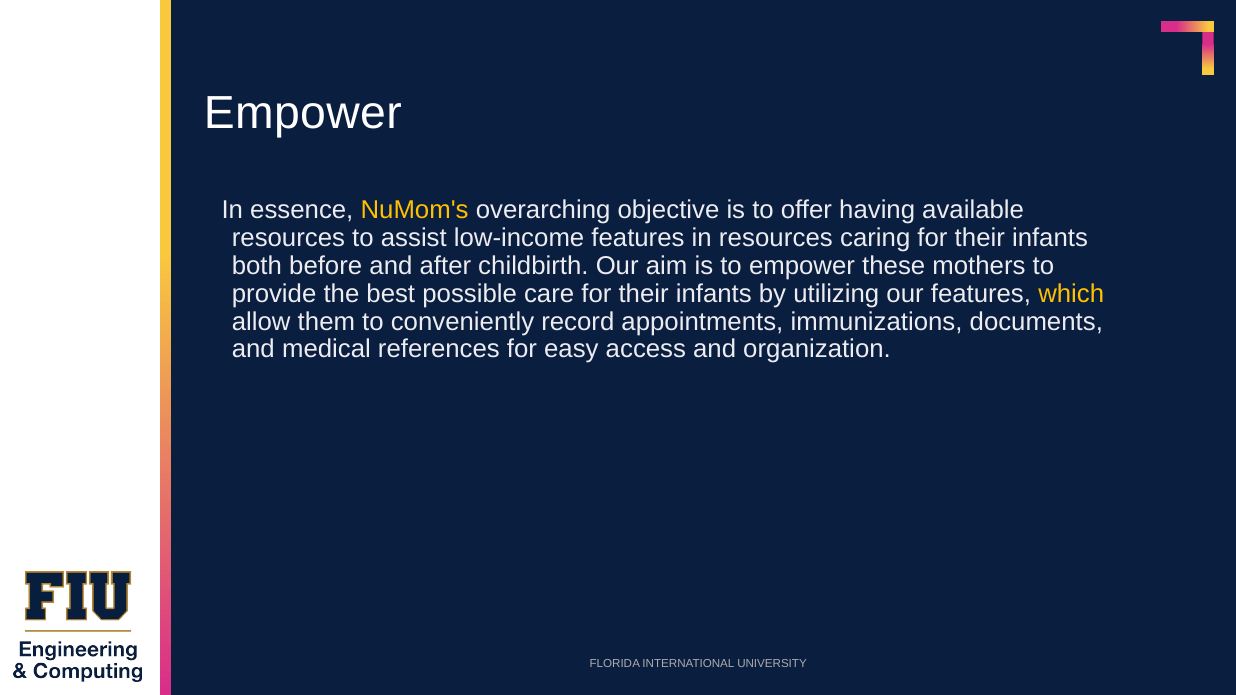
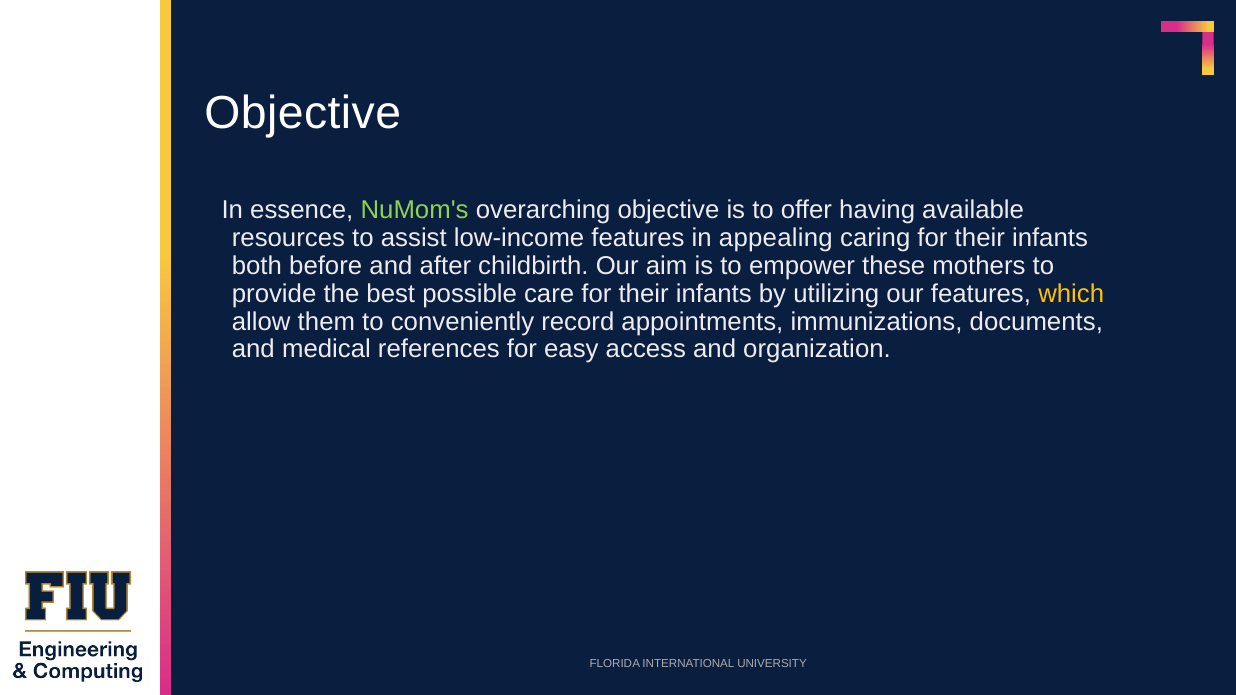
Empower at (303, 114): Empower -> Objective
NuMom's colour: yellow -> light green
in resources: resources -> appealing
